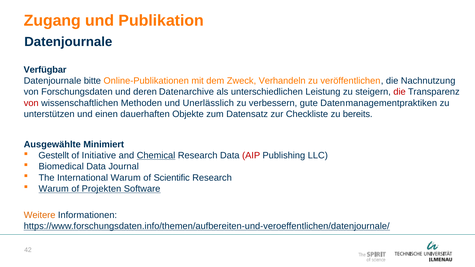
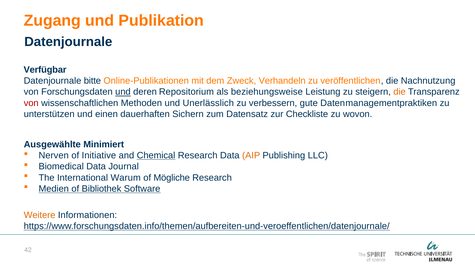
und at (123, 92) underline: none -> present
Datenarchive: Datenarchive -> Repositorium
unterschiedlichen: unterschiedlichen -> beziehungsweise
die at (400, 92) colour: red -> orange
Objekte: Objekte -> Sichern
bereits: bereits -> wovon
Gestellt: Gestellt -> Nerven
AIP colour: red -> orange
Scientific: Scientific -> Mögliche
Warum at (54, 189): Warum -> Medien
Projekten: Projekten -> Bibliothek
